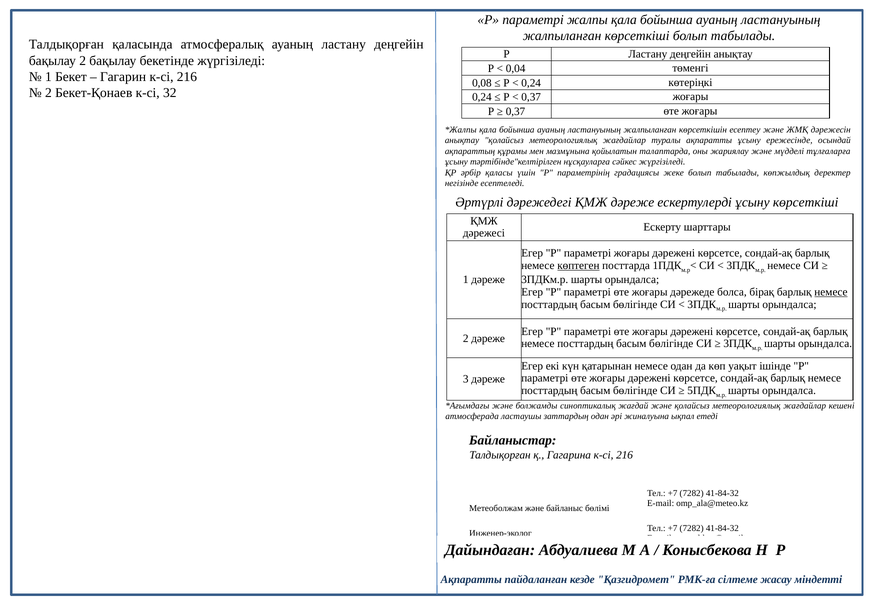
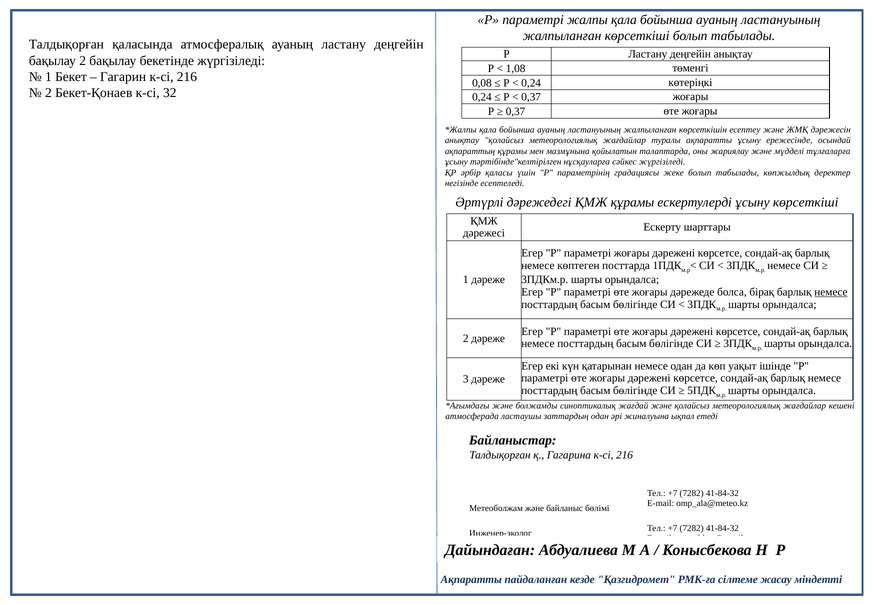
0,04: 0,04 -> 1,08
ҚМЖ дәреже: дәреже -> құрамы
көптеген underline: present -> none
